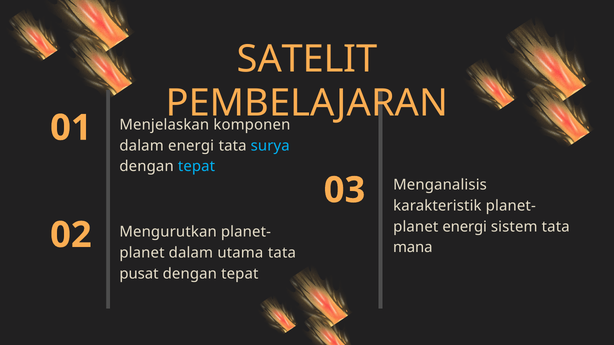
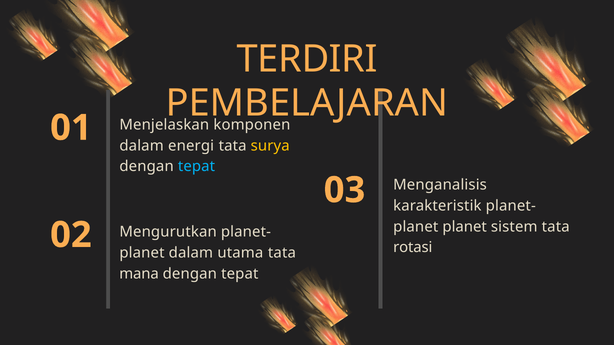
SATELIT: SATELIT -> TERDIRI
surya colour: light blue -> yellow
energi at (465, 227): energi -> planet
mana: mana -> rotasi
pusat: pusat -> mana
